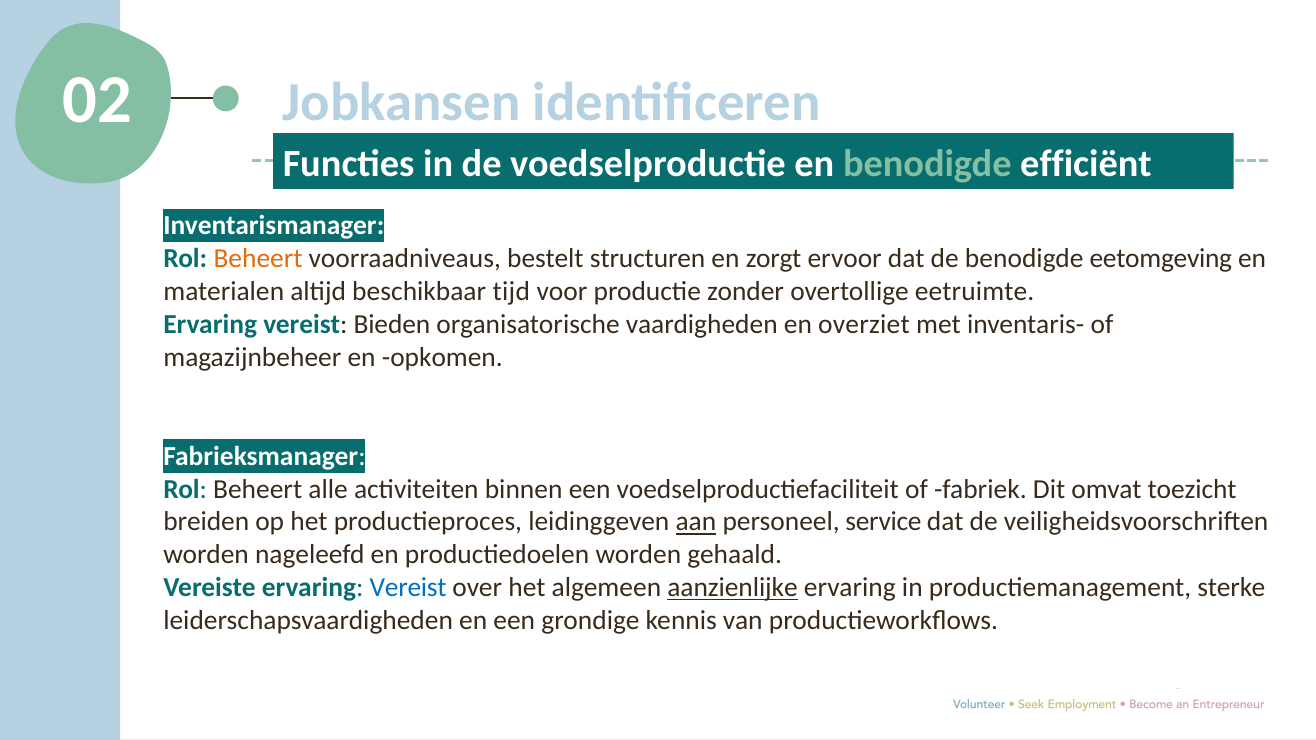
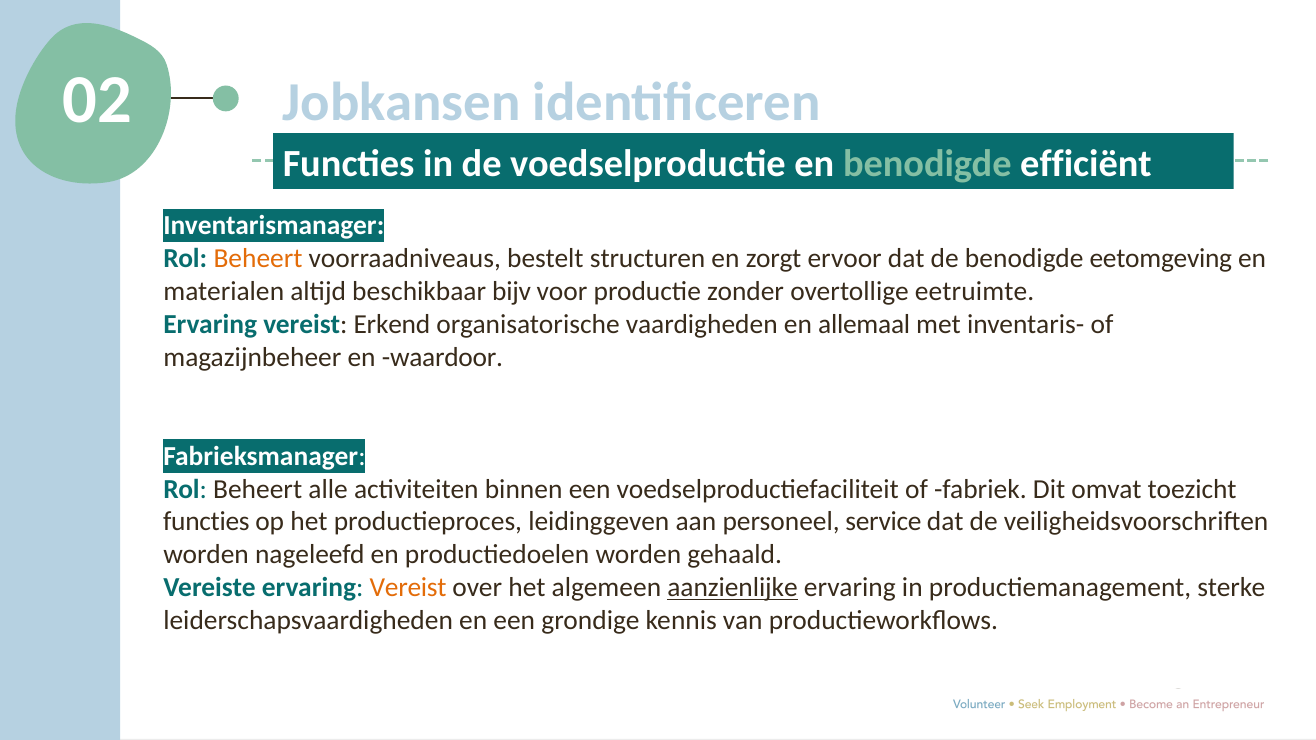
tijd: tijd -> bijv
Bieden: Bieden -> Erkend
overziet: overziet -> allemaal
opkomen: opkomen -> waardoor
breiden at (206, 522): breiden -> functies
aan underline: present -> none
Vereist at (408, 588) colour: blue -> orange
